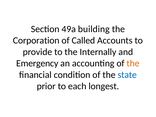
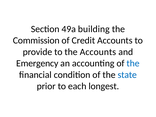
Corporation: Corporation -> Commission
Called: Called -> Credit
the Internally: Internally -> Accounts
the at (133, 63) colour: orange -> blue
